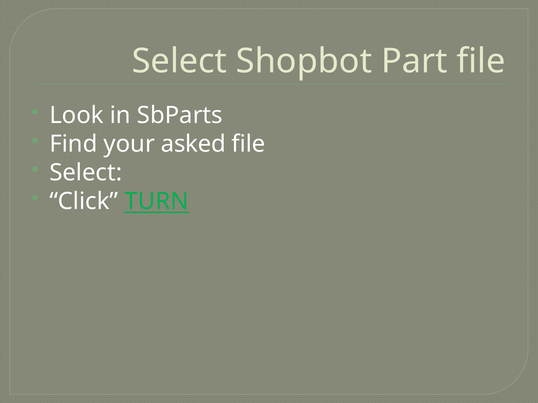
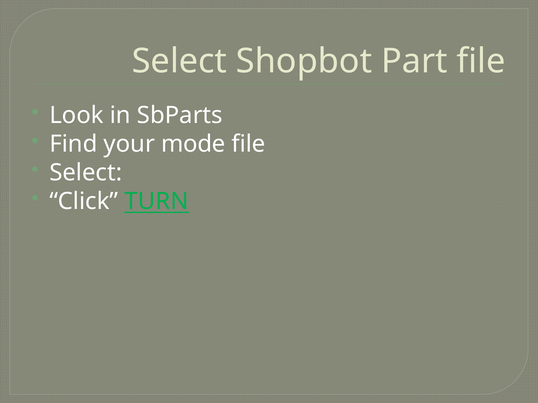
asked: asked -> mode
